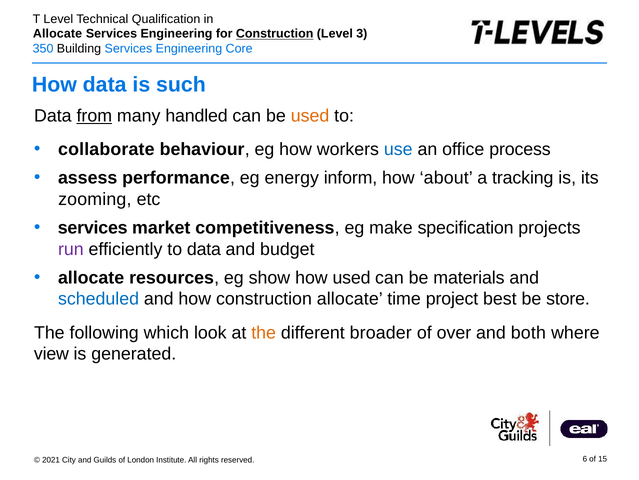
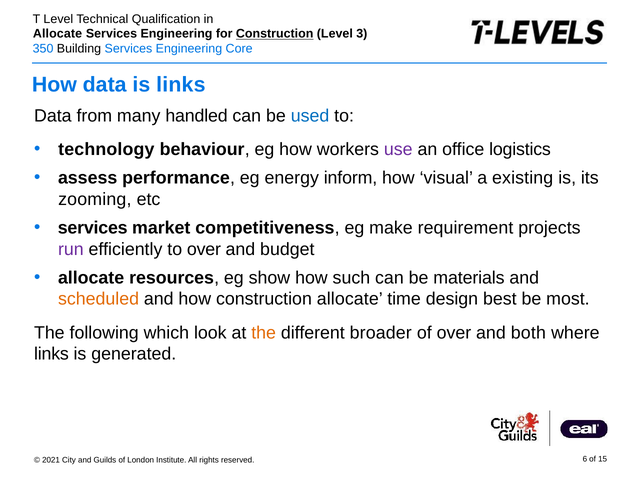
is such: such -> links
from underline: present -> none
used at (310, 116) colour: orange -> blue
collaborate: collaborate -> technology
use colour: blue -> purple
process: process -> logistics
about: about -> visual
tracking: tracking -> existing
specification: specification -> requirement
to data: data -> over
how used: used -> such
scheduled colour: blue -> orange
project: project -> design
store: store -> most
view at (51, 354): view -> links
